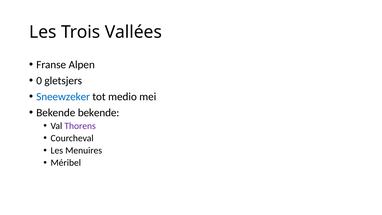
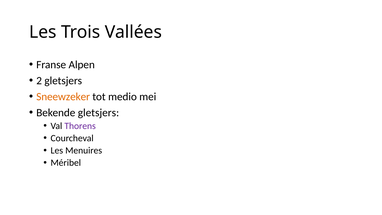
0: 0 -> 2
Sneewzeker colour: blue -> orange
Bekende bekende: bekende -> gletsjers
